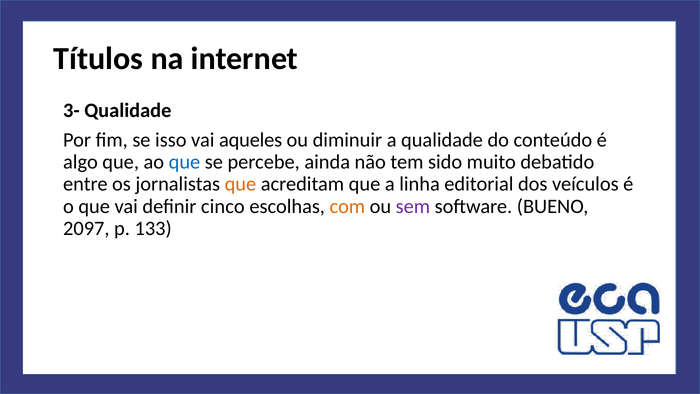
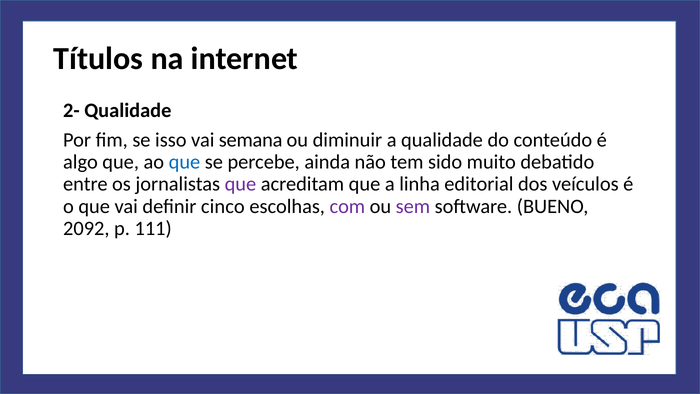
3-: 3- -> 2-
aqueles: aqueles -> semana
que at (240, 184) colour: orange -> purple
com colour: orange -> purple
2097: 2097 -> 2092
133: 133 -> 111
